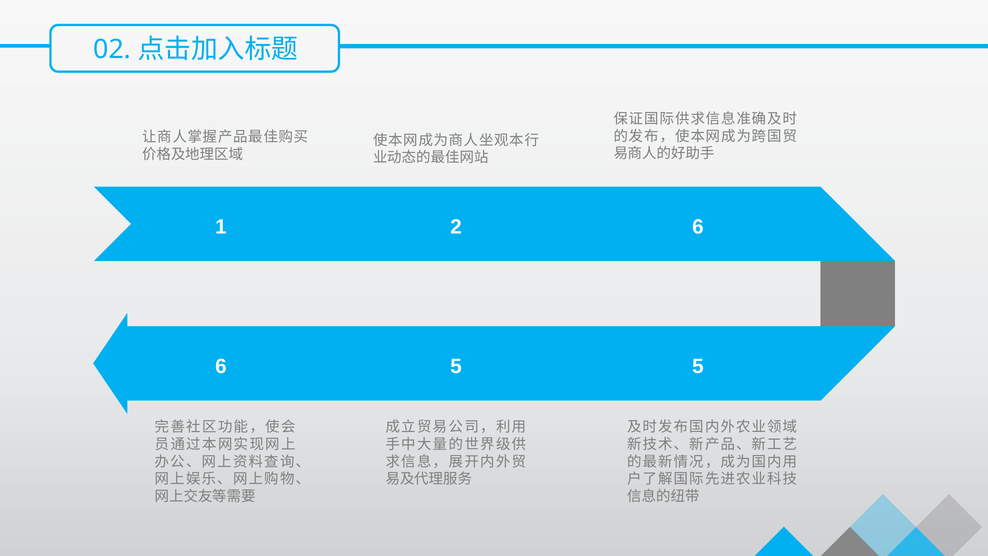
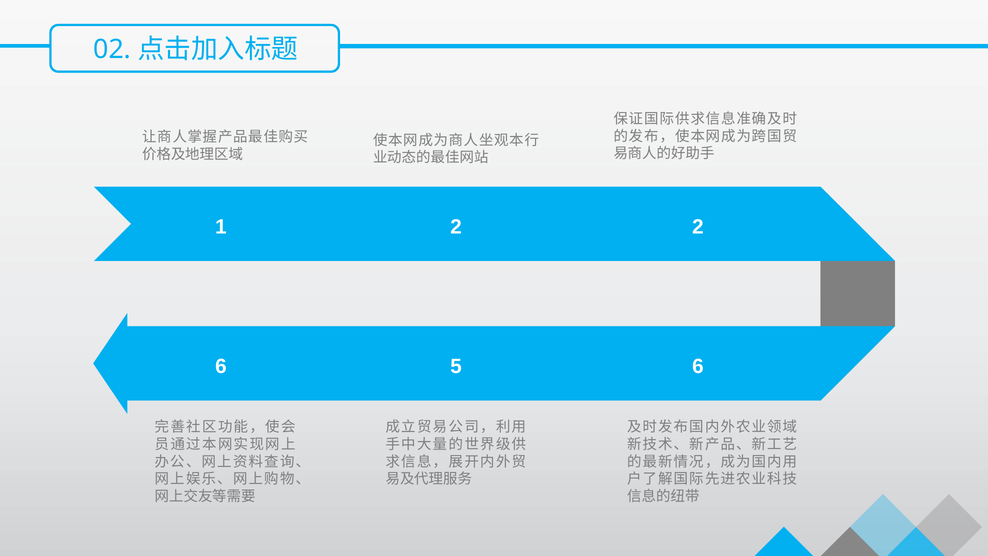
2 6: 6 -> 2
5 5: 5 -> 6
